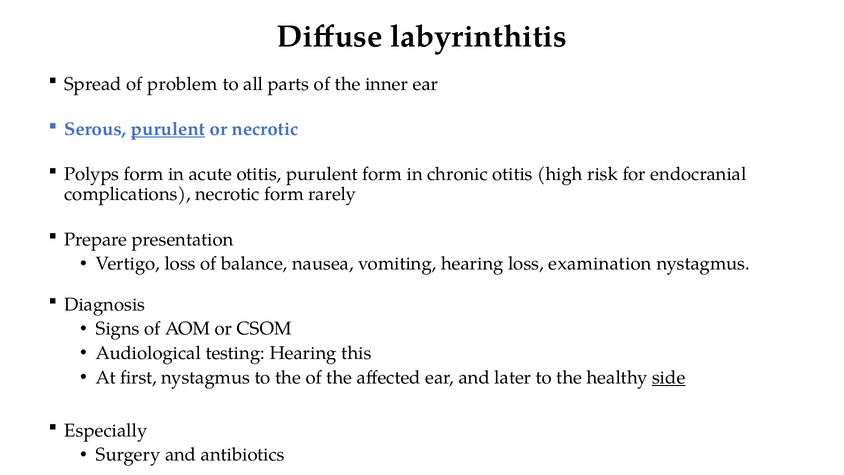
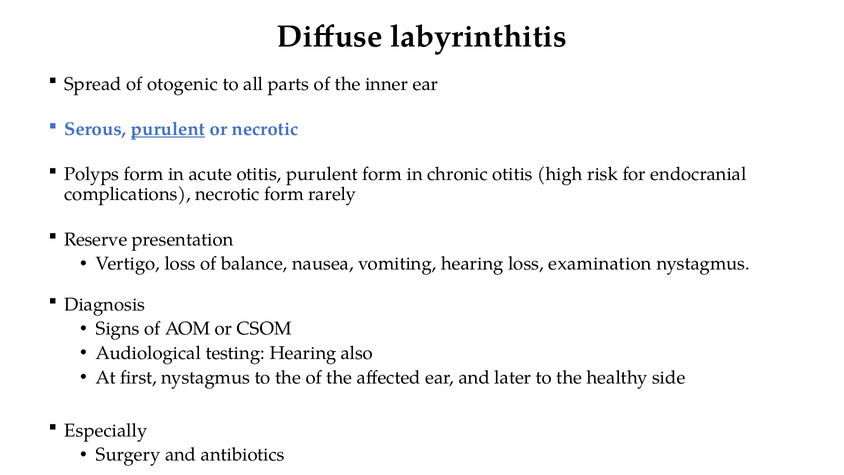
problem: problem -> otogenic
Prepare: Prepare -> Reserve
this: this -> also
side underline: present -> none
